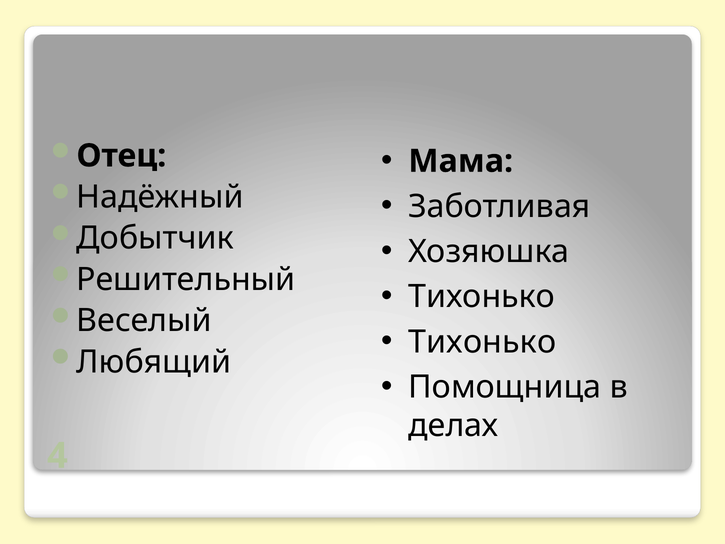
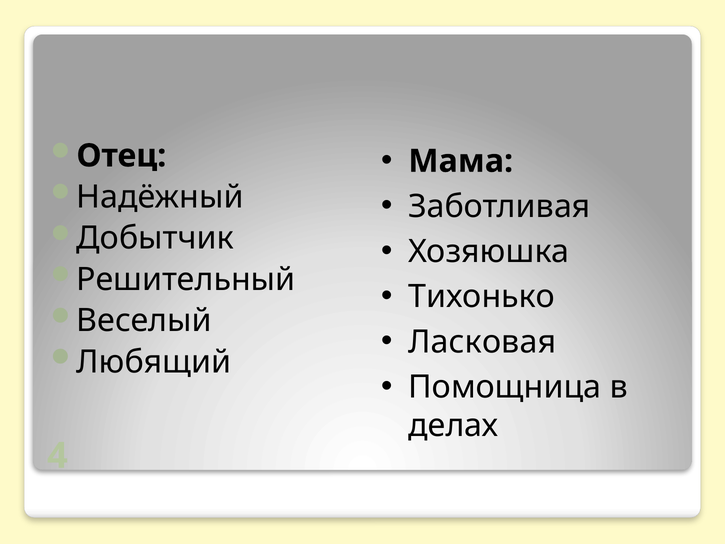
Тихонько at (482, 342): Тихонько -> Ласковая
